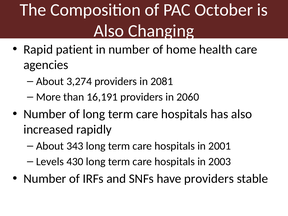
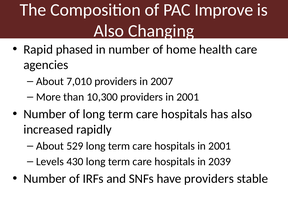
October: October -> Improve
patient: patient -> phased
3,274: 3,274 -> 7,010
2081: 2081 -> 2007
16,191: 16,191 -> 10,300
providers in 2060: 2060 -> 2001
343: 343 -> 529
2003: 2003 -> 2039
